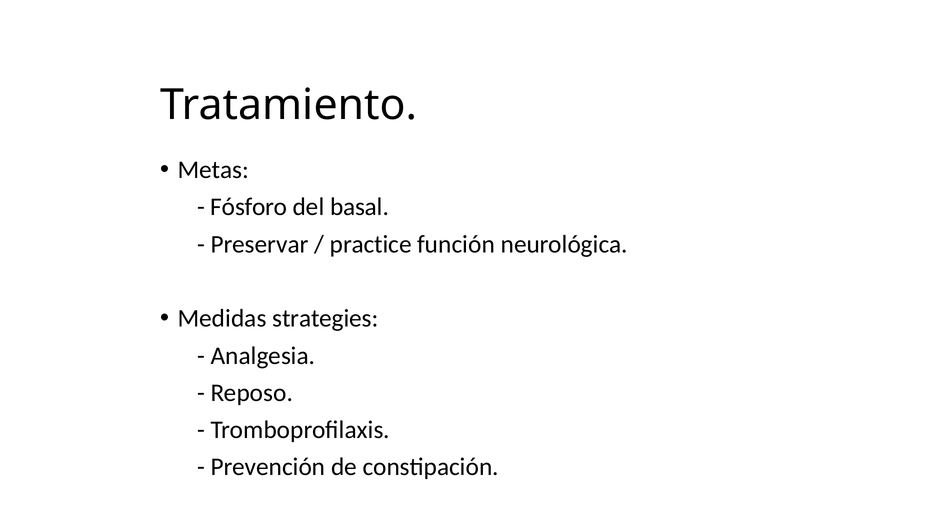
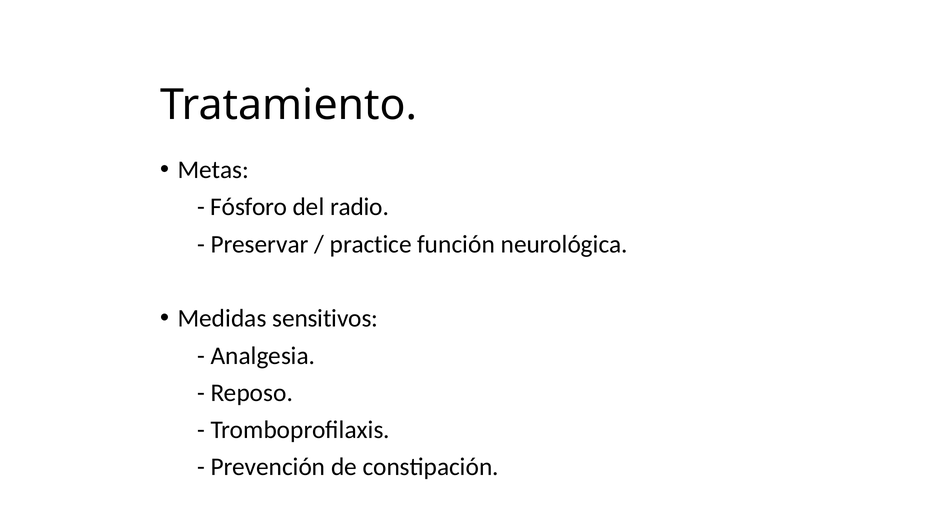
basal: basal -> radio
strategies: strategies -> sensitivos
